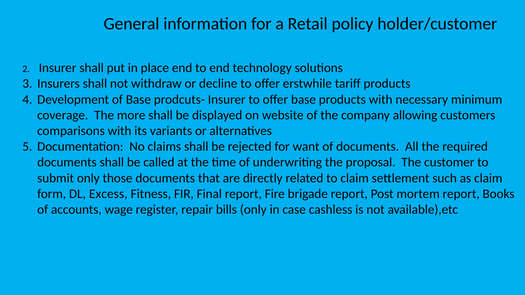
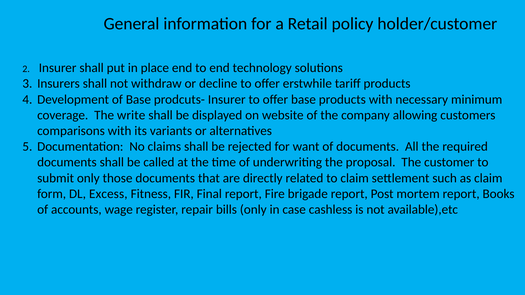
more: more -> write
